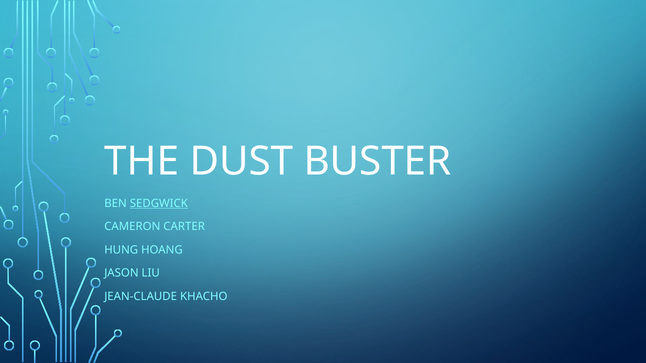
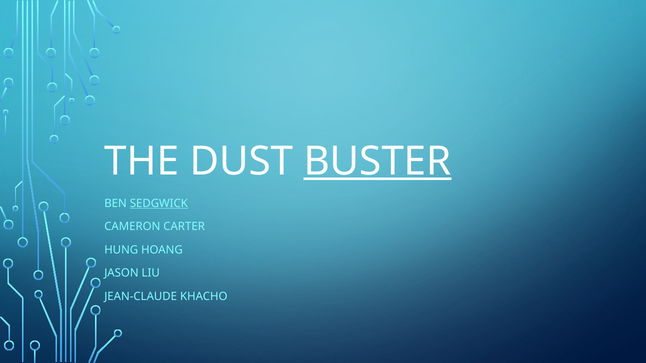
BUSTER underline: none -> present
